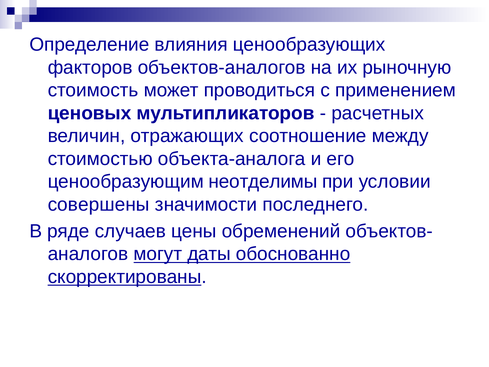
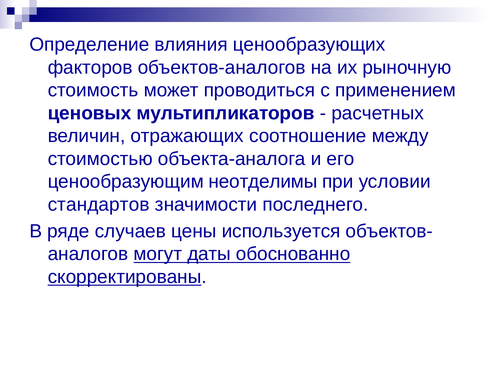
совершены: совершены -> стандартов
обременений: обременений -> используется
